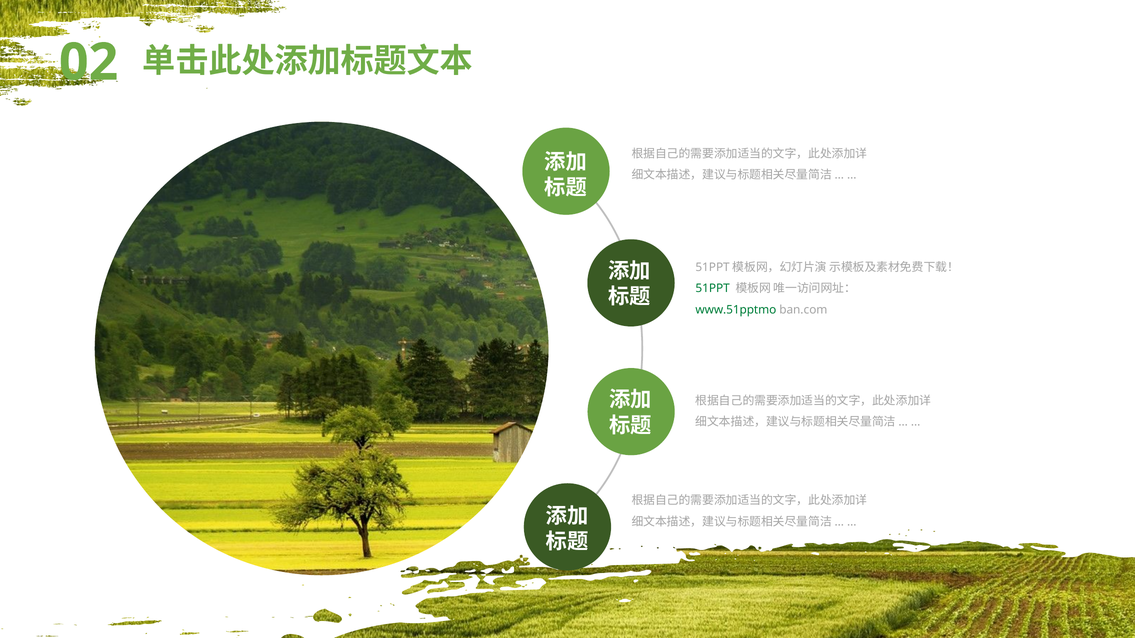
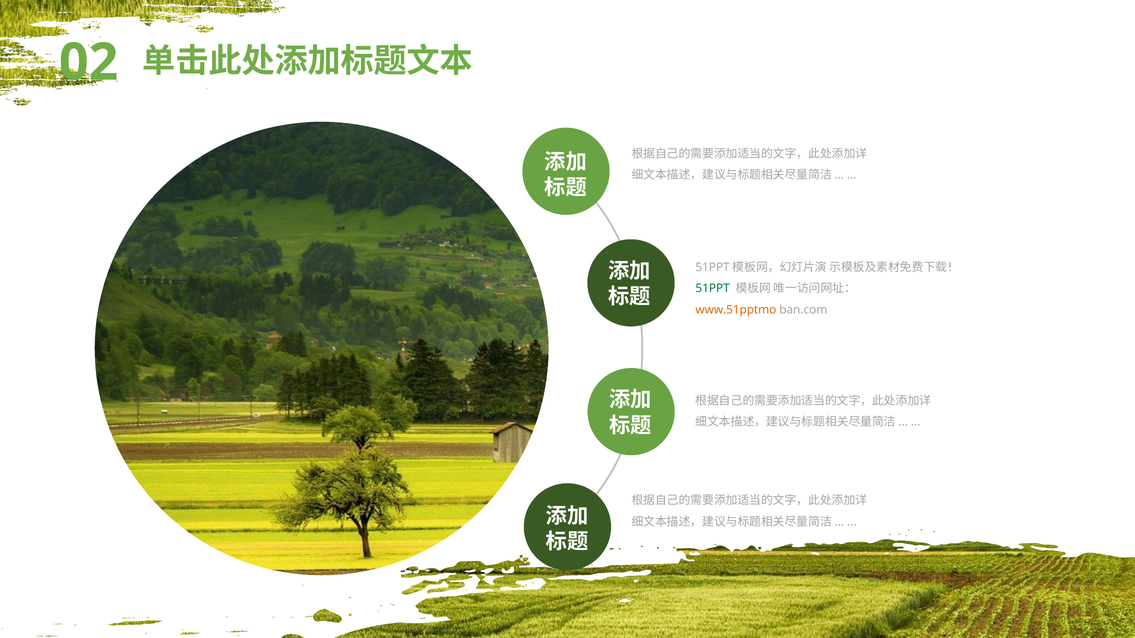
www.51pptmo colour: green -> orange
